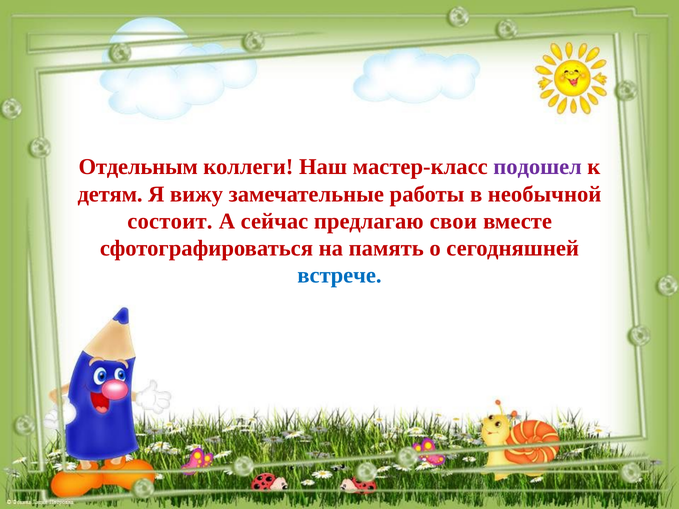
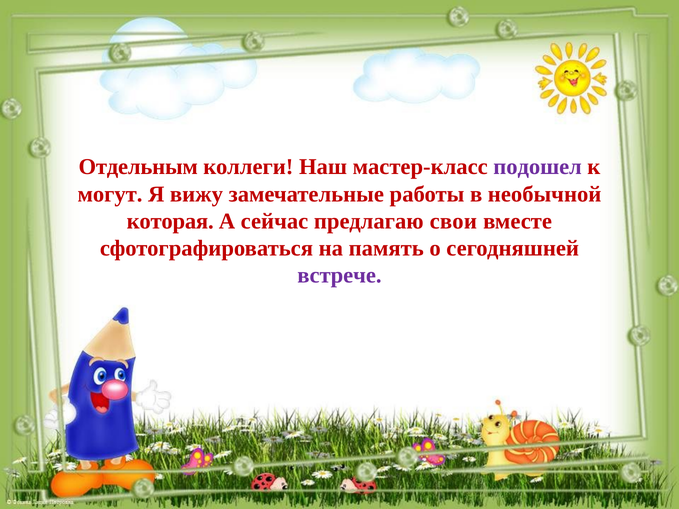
детям: детям -> могут
состоит: состоит -> которая
встрече colour: blue -> purple
